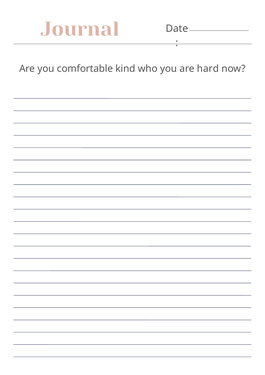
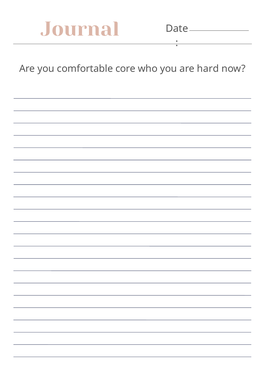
kind: kind -> core
